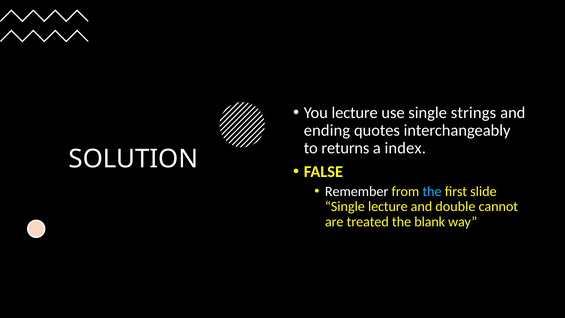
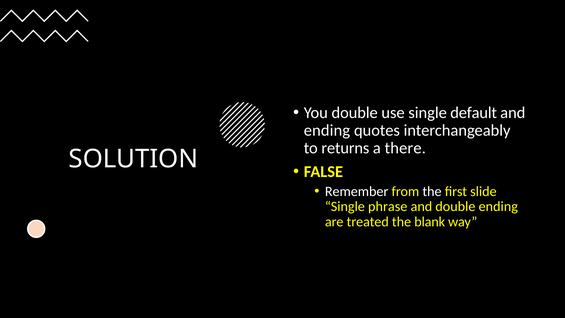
You lecture: lecture -> double
strings: strings -> default
index: index -> there
the at (432, 191) colour: light blue -> white
Single lecture: lecture -> phrase
double cannot: cannot -> ending
